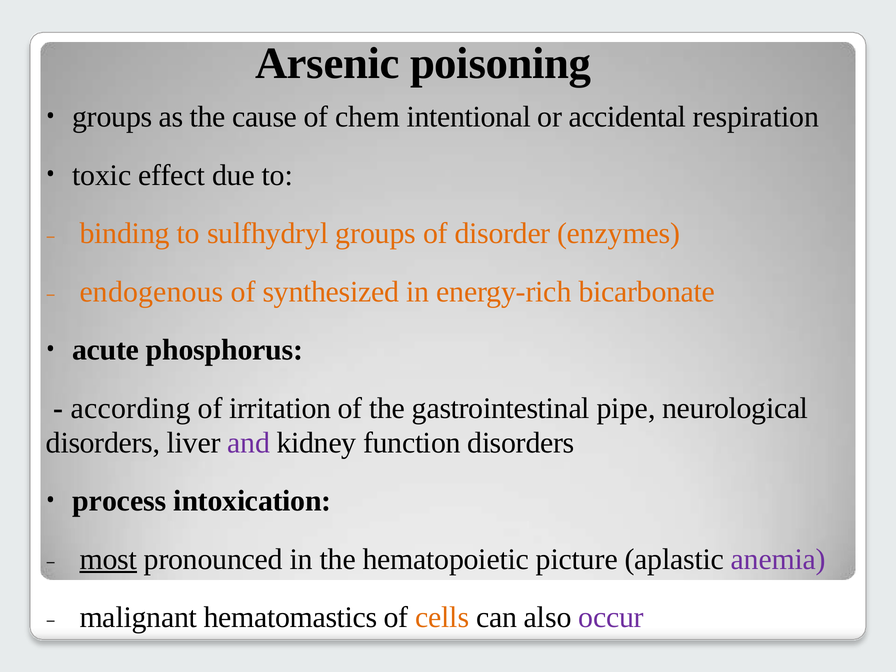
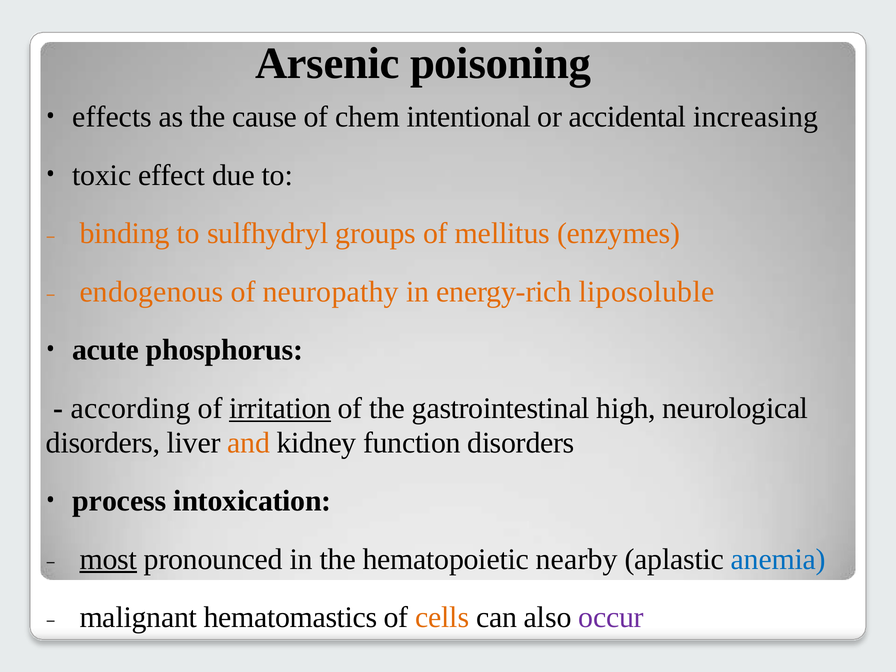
groups at (112, 117): groups -> effects
respiration: respiration -> increasing
disorder: disorder -> mellitus
synthesized: synthesized -> neuropathy
bicarbonate: bicarbonate -> liposoluble
irritation underline: none -> present
pipe: pipe -> high
and colour: purple -> orange
picture: picture -> nearby
anemia colour: purple -> blue
